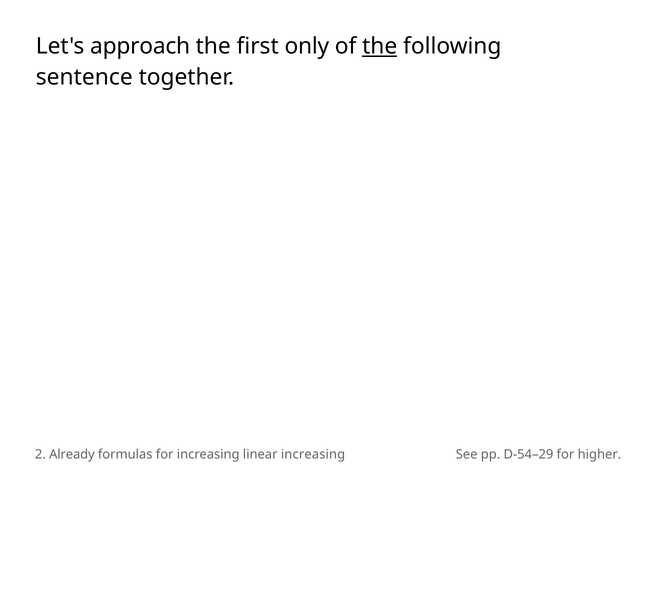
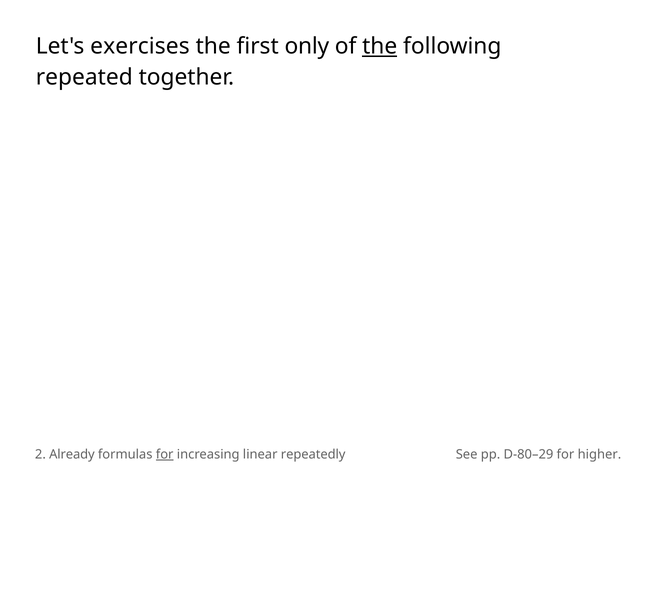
approach: approach -> exercises
sentence: sentence -> repeated
for at (165, 454) underline: none -> present
linear increasing: increasing -> repeatedly
D-54–29: D-54–29 -> D-80–29
